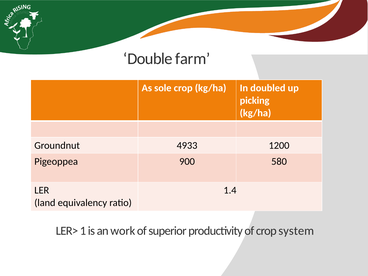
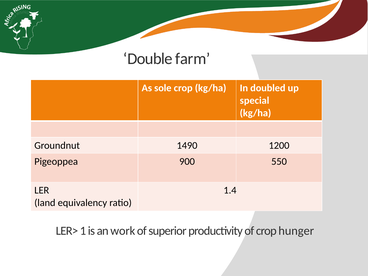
picking: picking -> special
4933: 4933 -> 1490
580: 580 -> 550
system: system -> hunger
